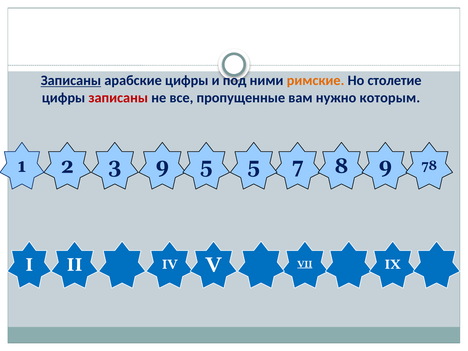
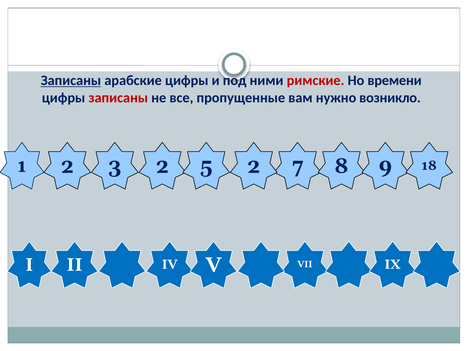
римские colour: orange -> red
столетие: столетие -> времени
которым: которым -> возникло
3 9: 9 -> 2
1 5: 5 -> 2
78: 78 -> 18
VII underline: present -> none
